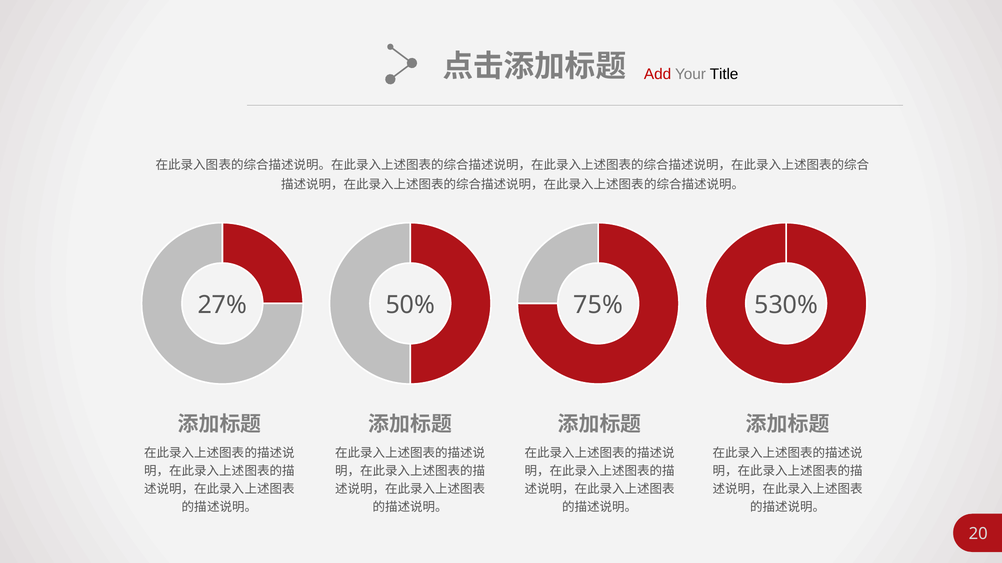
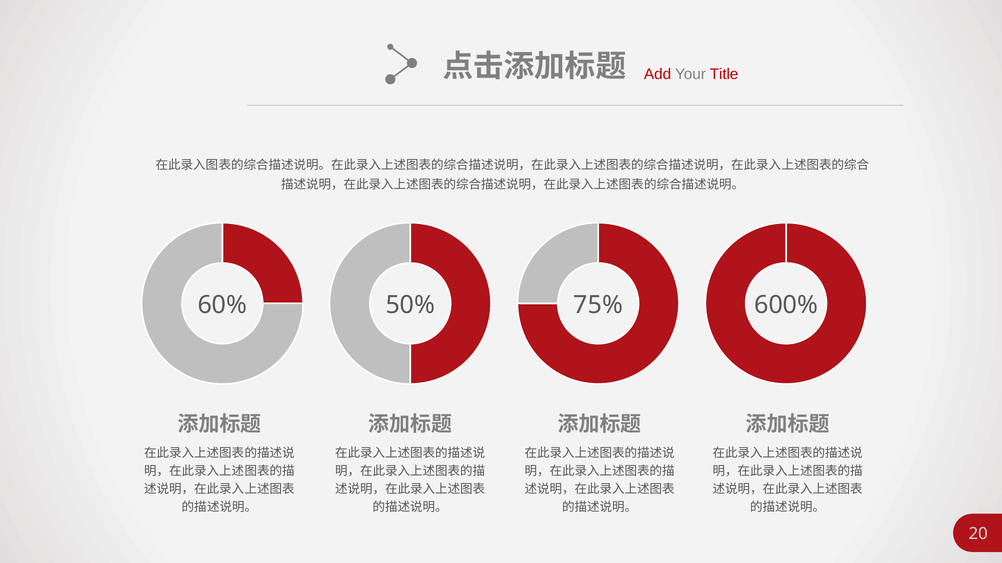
Title colour: black -> red
27%: 27% -> 60%
530%: 530% -> 600%
